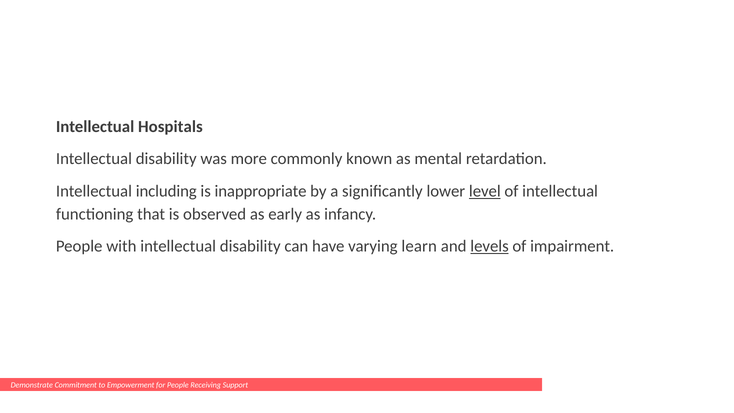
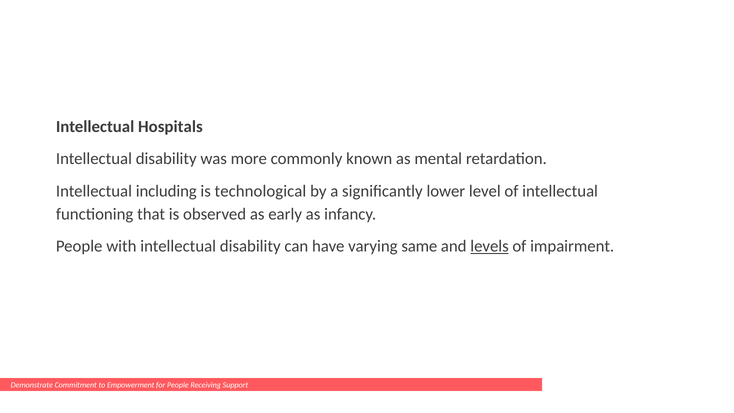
inappropriate: inappropriate -> technological
level underline: present -> none
learn: learn -> same
